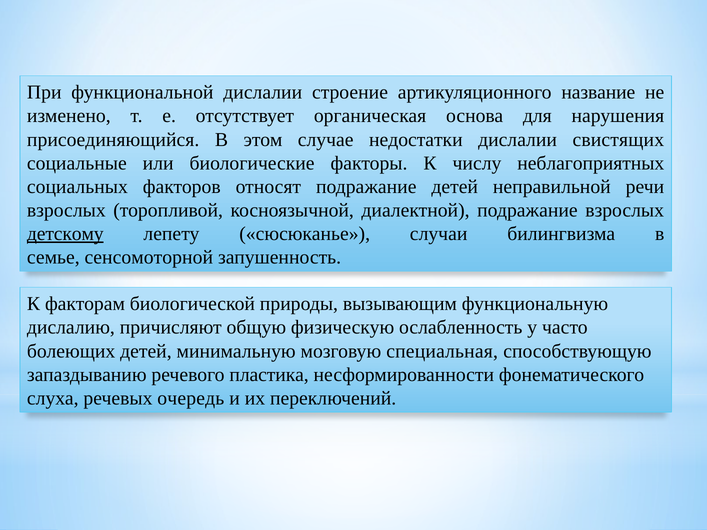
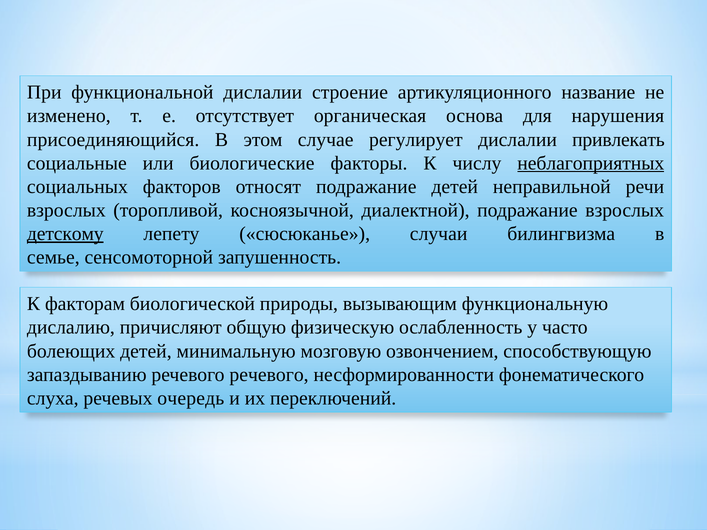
недостатки: недостатки -> регулирует
свистящих: свистящих -> привлекать
неблагоприятных underline: none -> present
специальная: специальная -> озвончением
речевого пластика: пластика -> речевого
